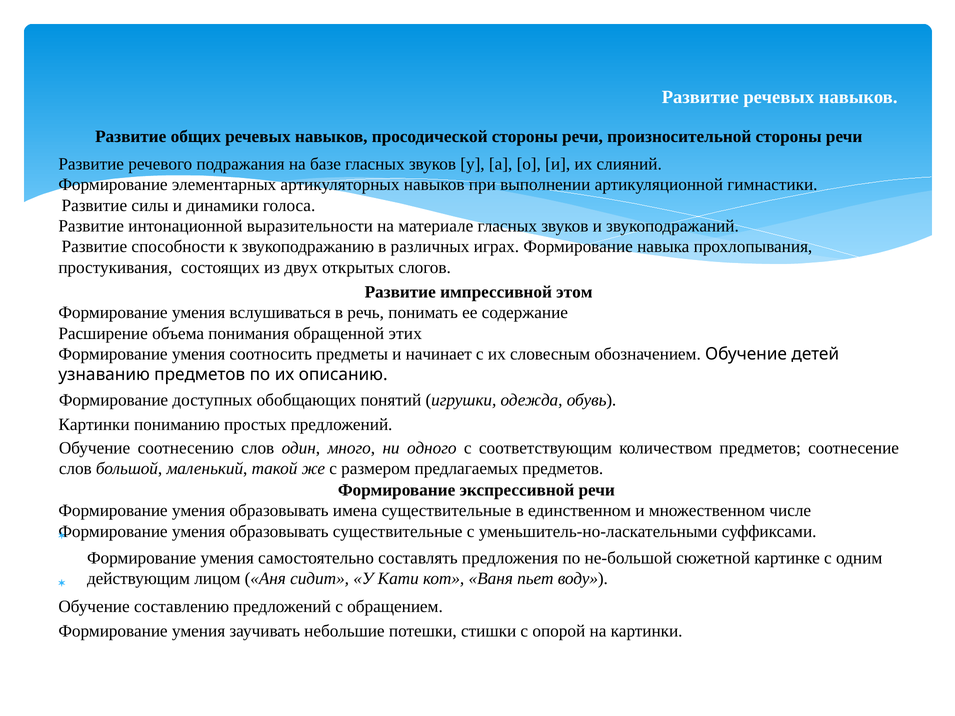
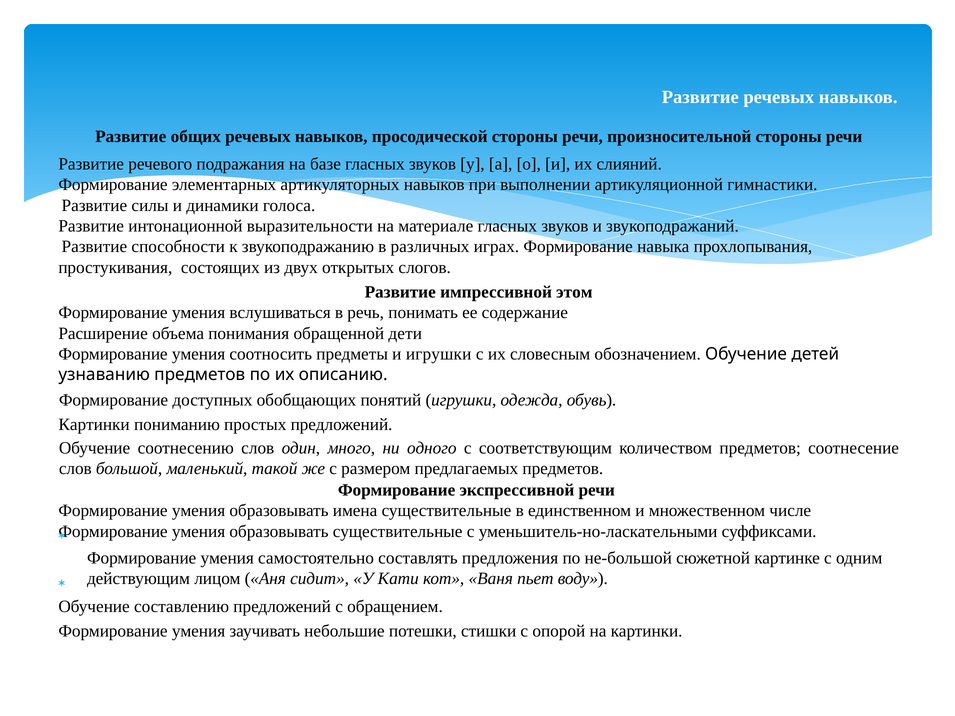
этих: этих -> дети
и начинает: начинает -> игрушки
